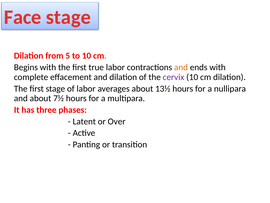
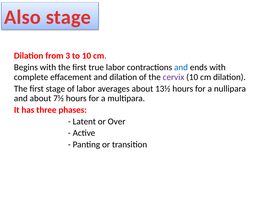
Face: Face -> Also
5: 5 -> 3
and at (181, 67) colour: orange -> blue
